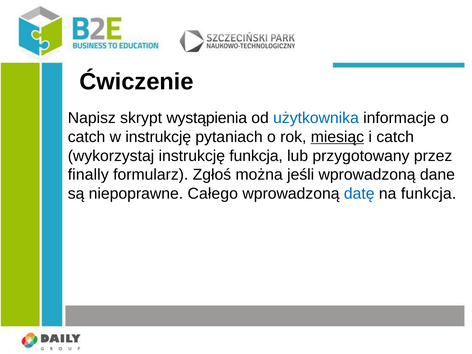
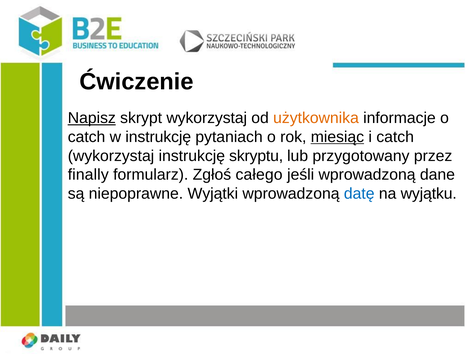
Napisz underline: none -> present
skrypt wystąpienia: wystąpienia -> wykorzystaj
użytkownika colour: blue -> orange
instrukcję funkcja: funkcja -> skryptu
można: można -> całego
Całego: Całego -> Wyjątki
na funkcja: funkcja -> wyjątku
